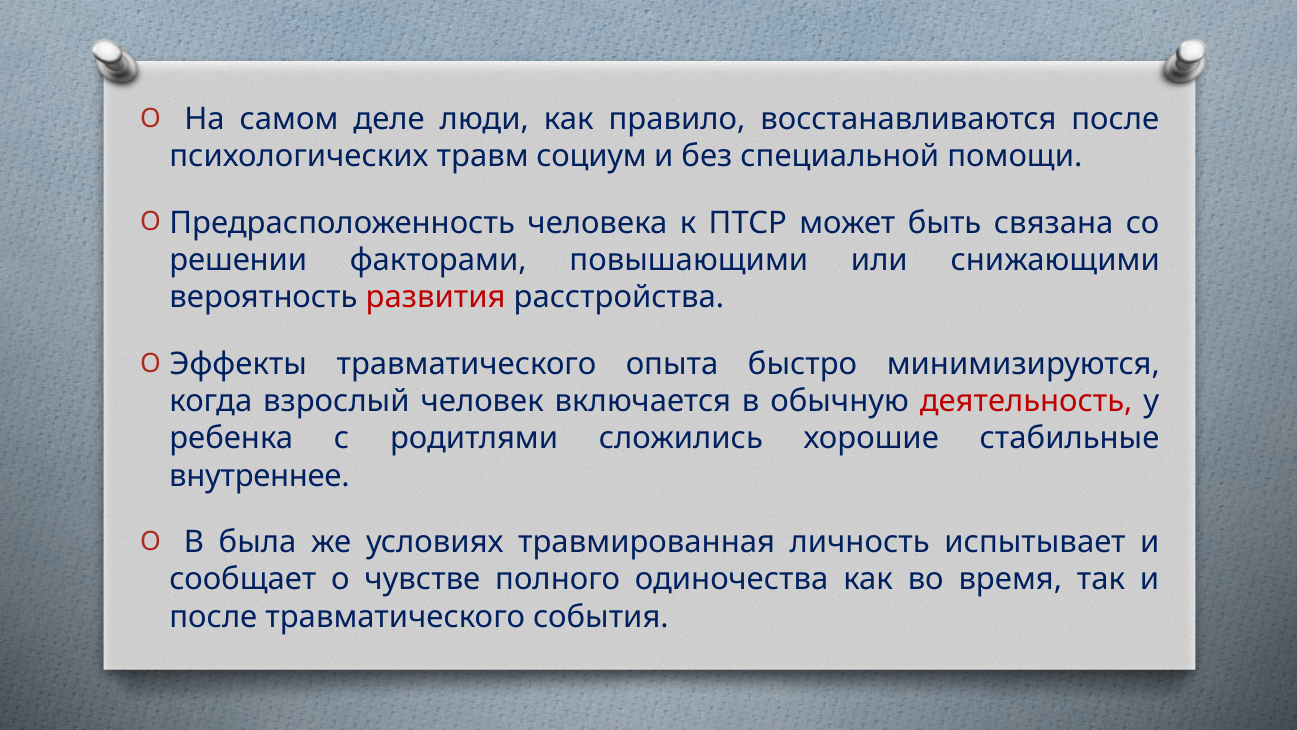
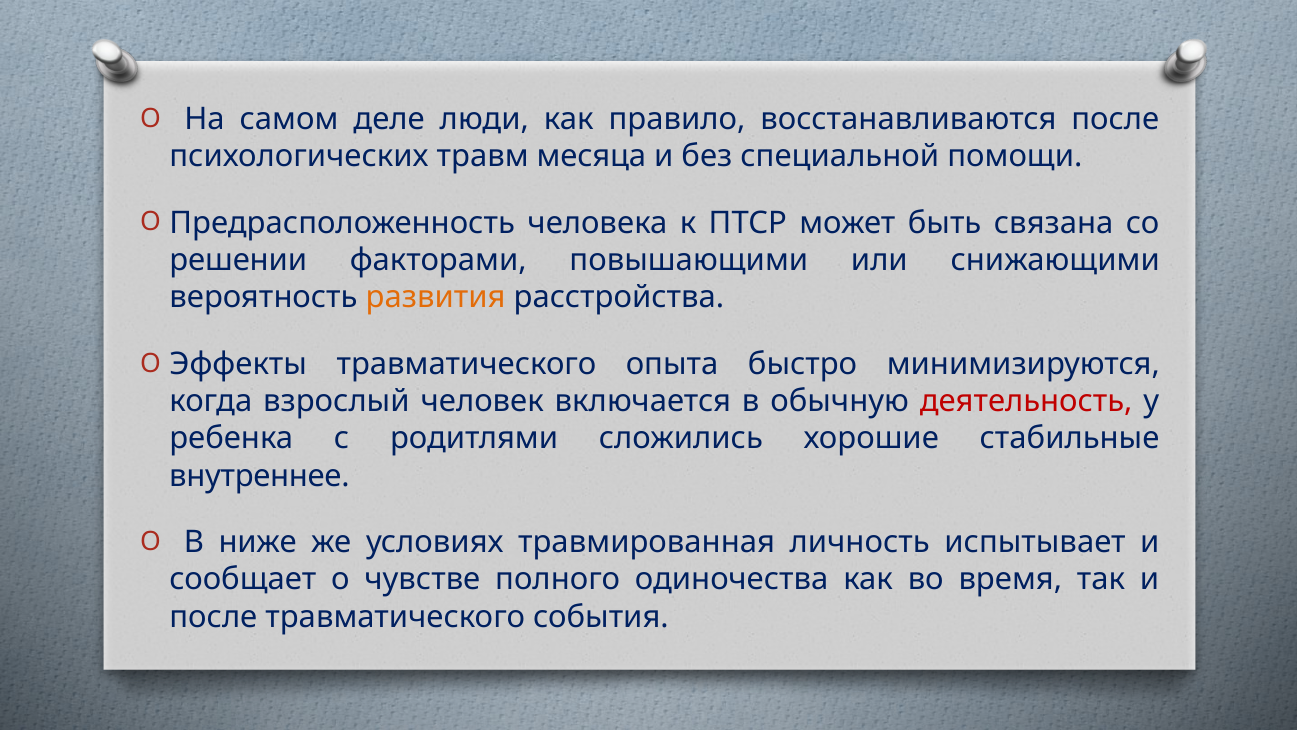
социум: социум -> месяца
развития colour: red -> orange
была: была -> ниже
